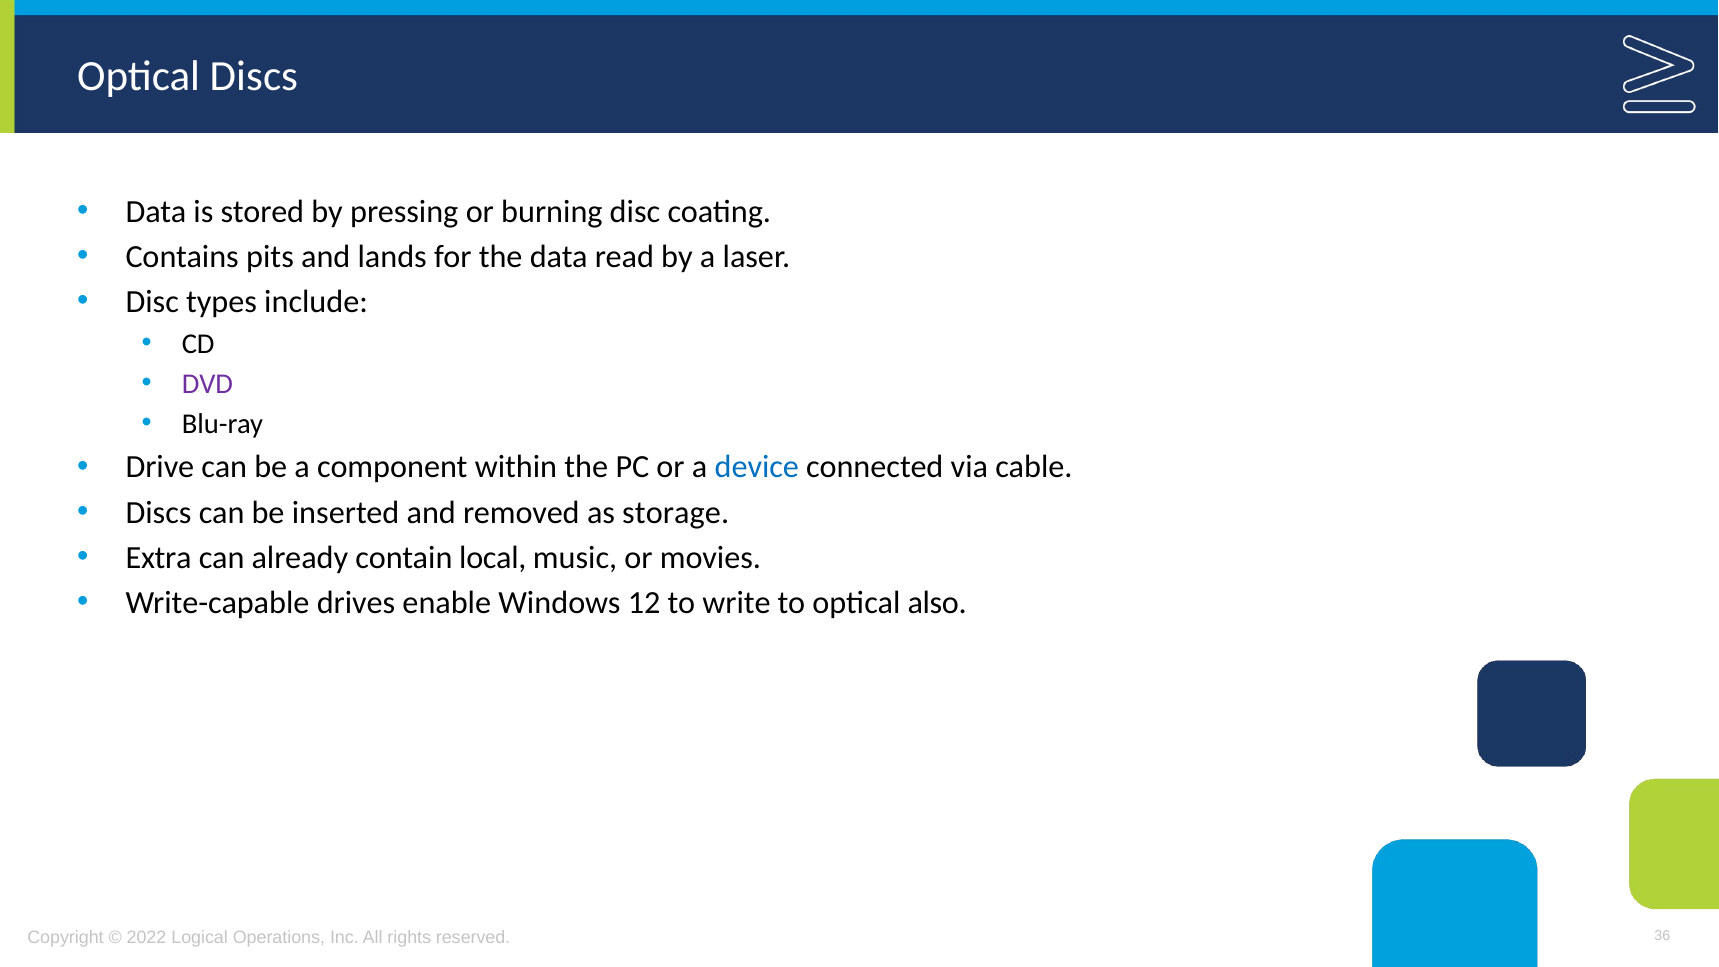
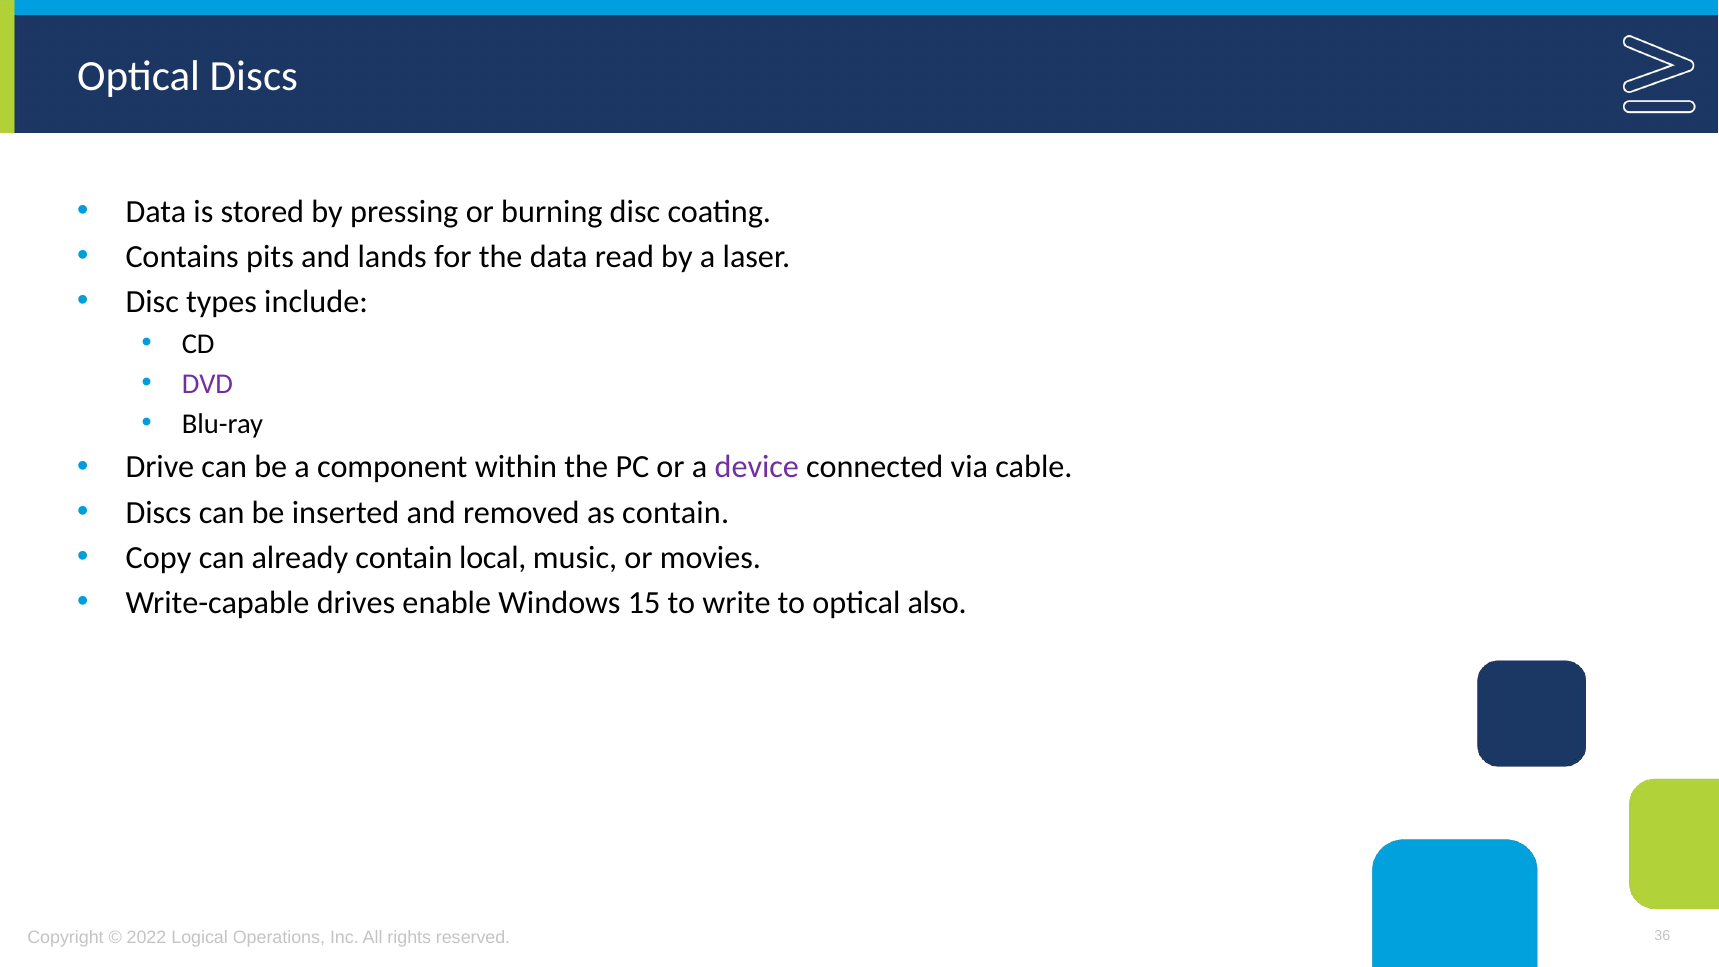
device colour: blue -> purple
as storage: storage -> contain
Extra: Extra -> Copy
12: 12 -> 15
